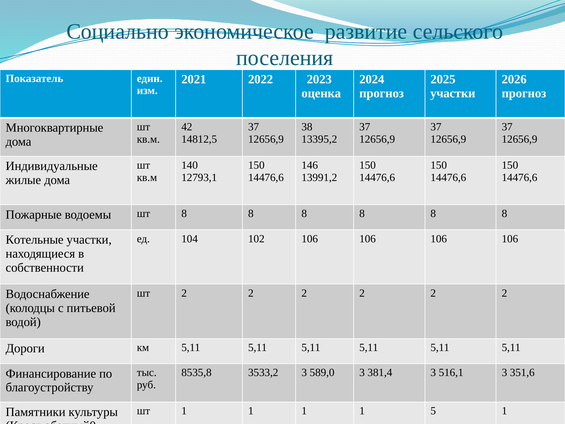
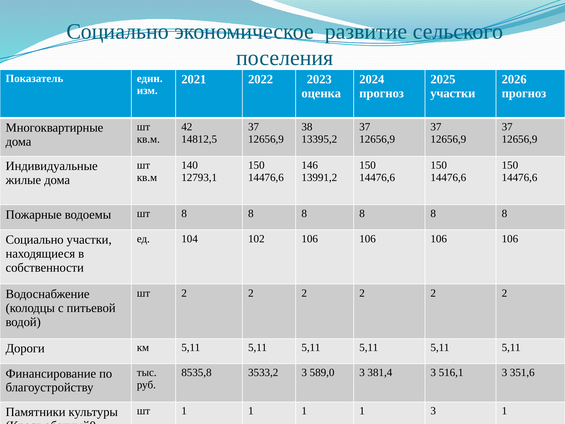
Котельные at (35, 239): Котельные -> Социально
1 5: 5 -> 3
